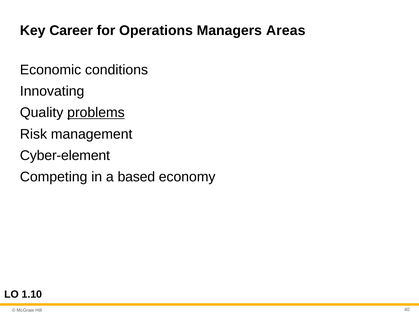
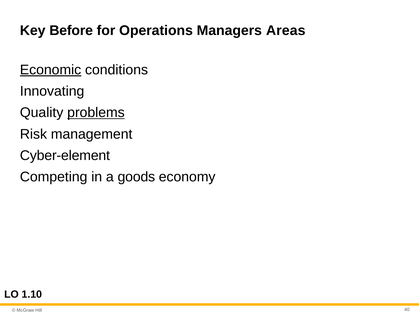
Career: Career -> Before
Economic underline: none -> present
based: based -> goods
